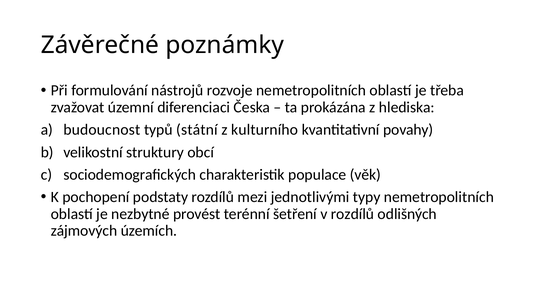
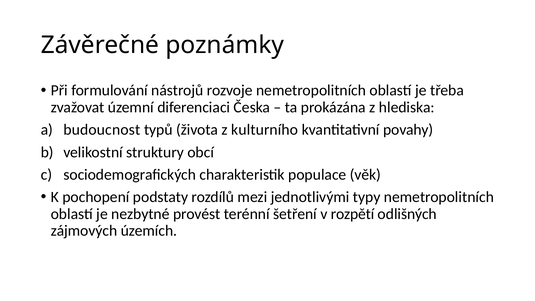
státní: státní -> života
v rozdílů: rozdílů -> rozpětí
